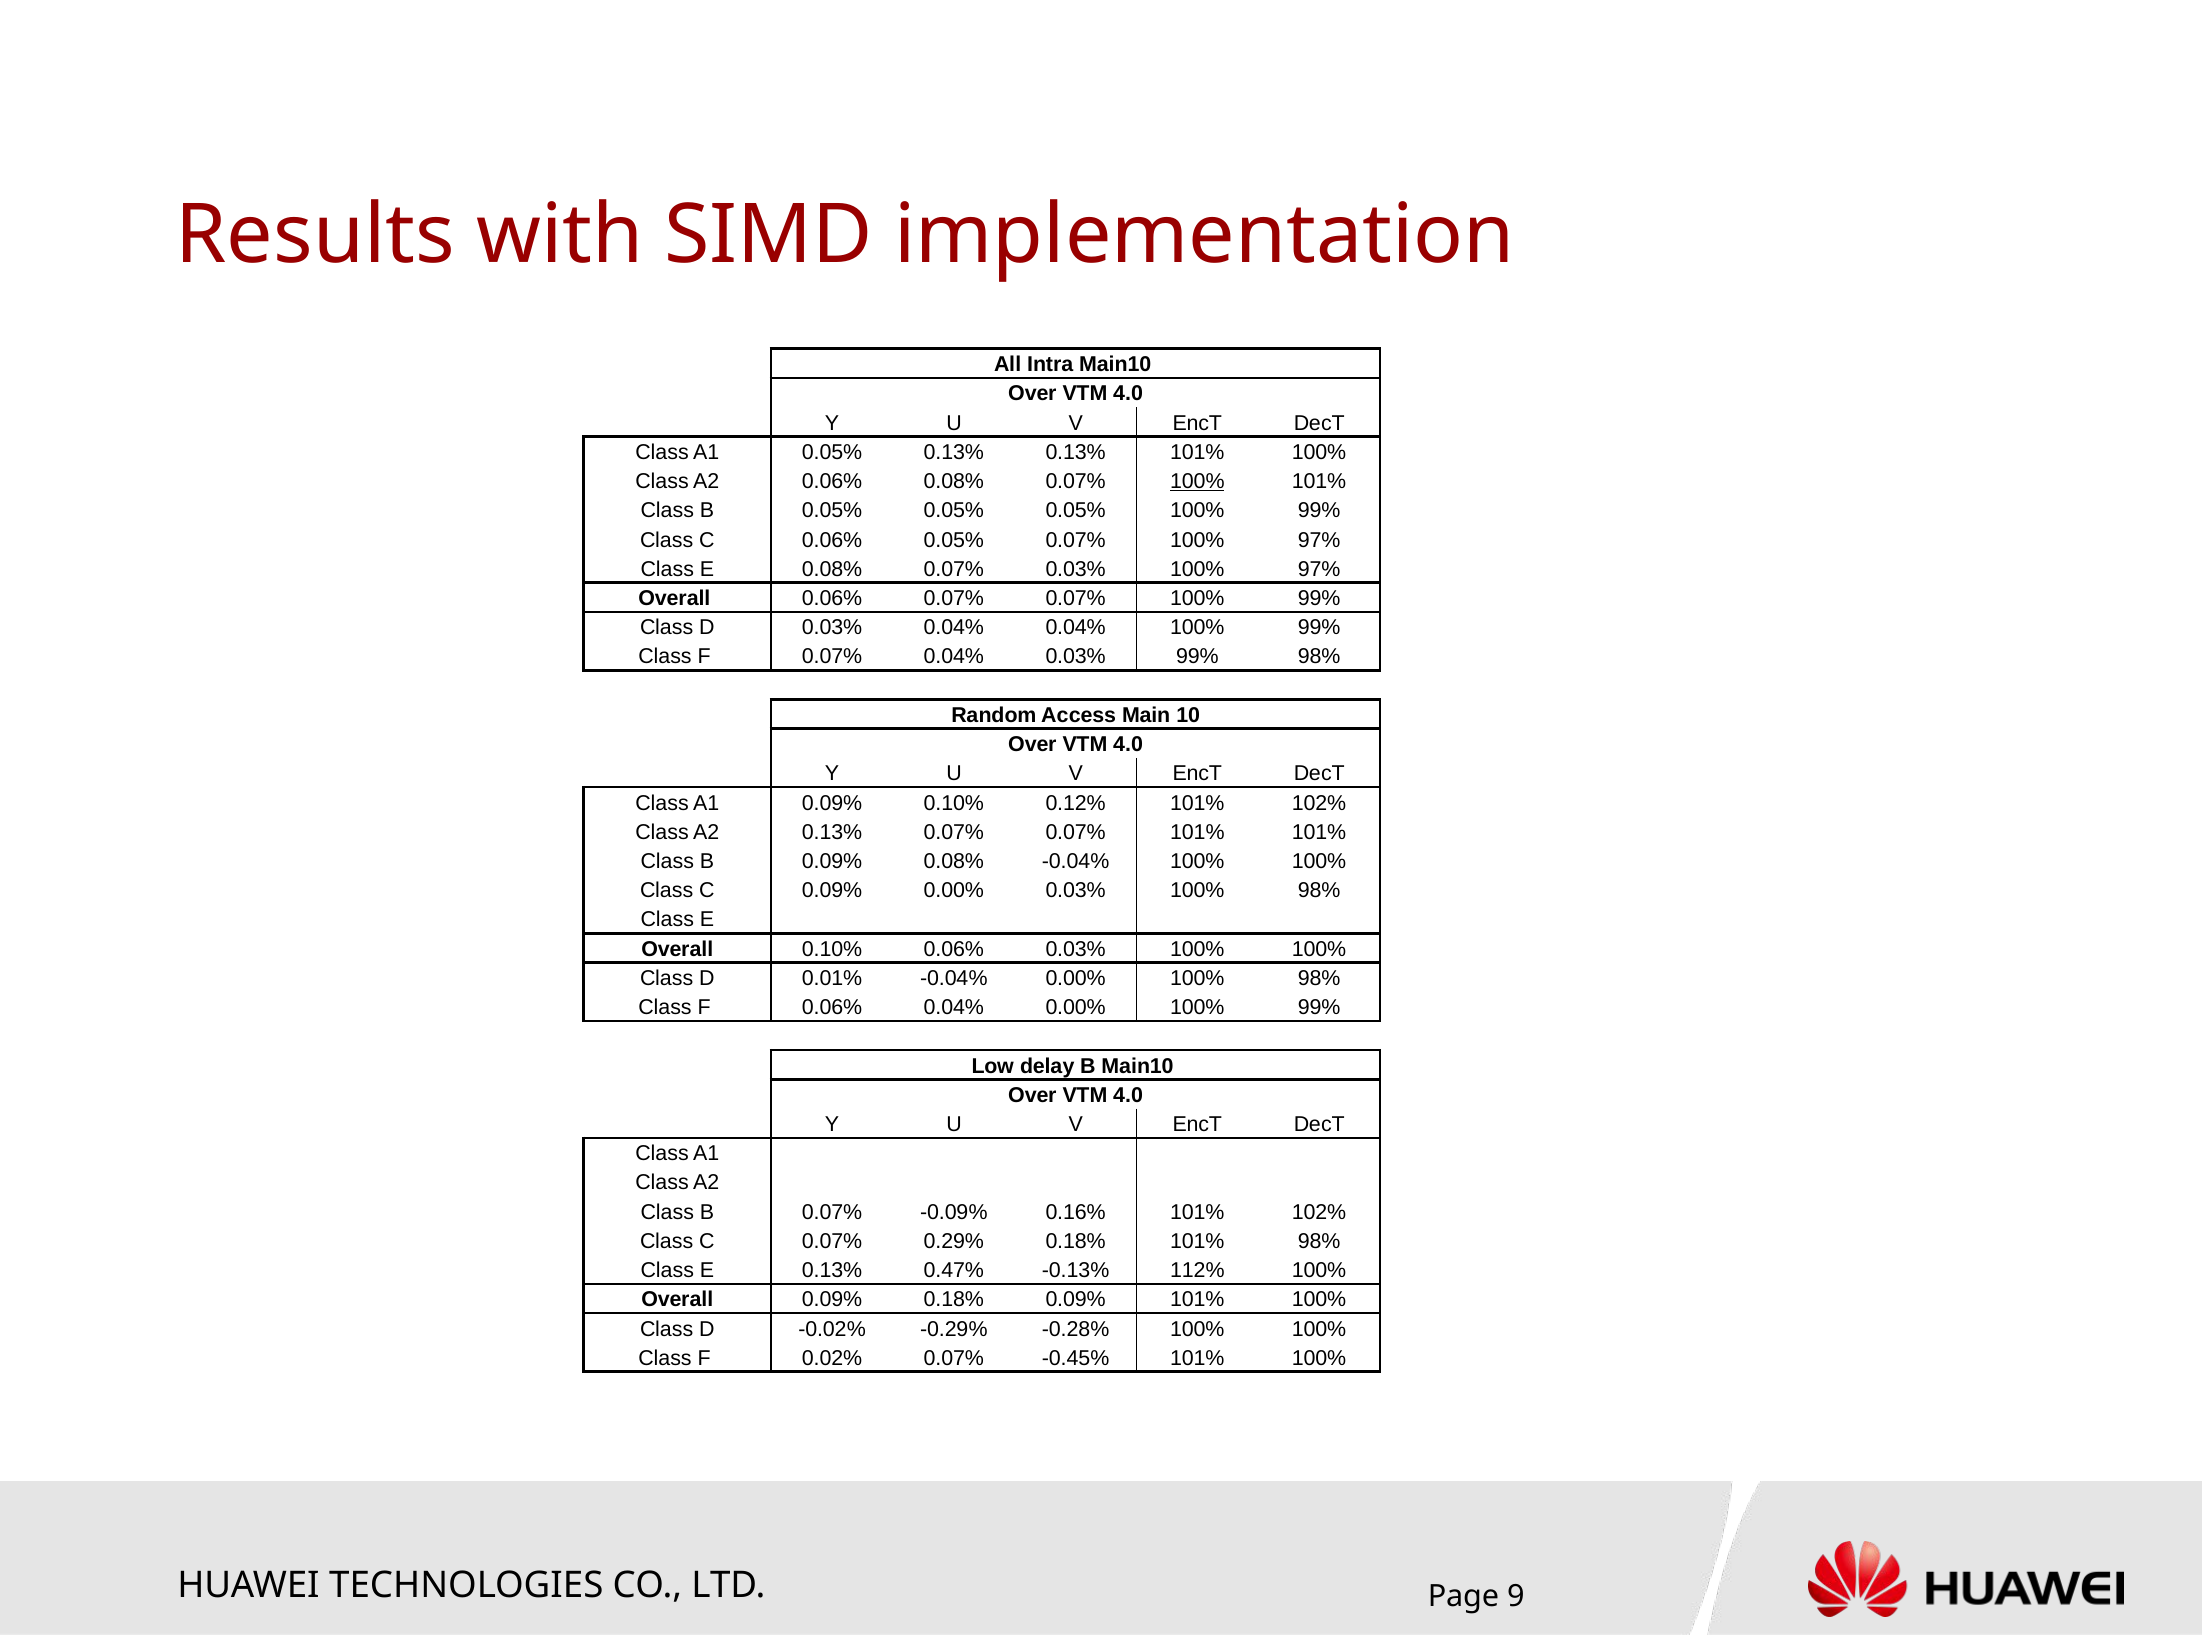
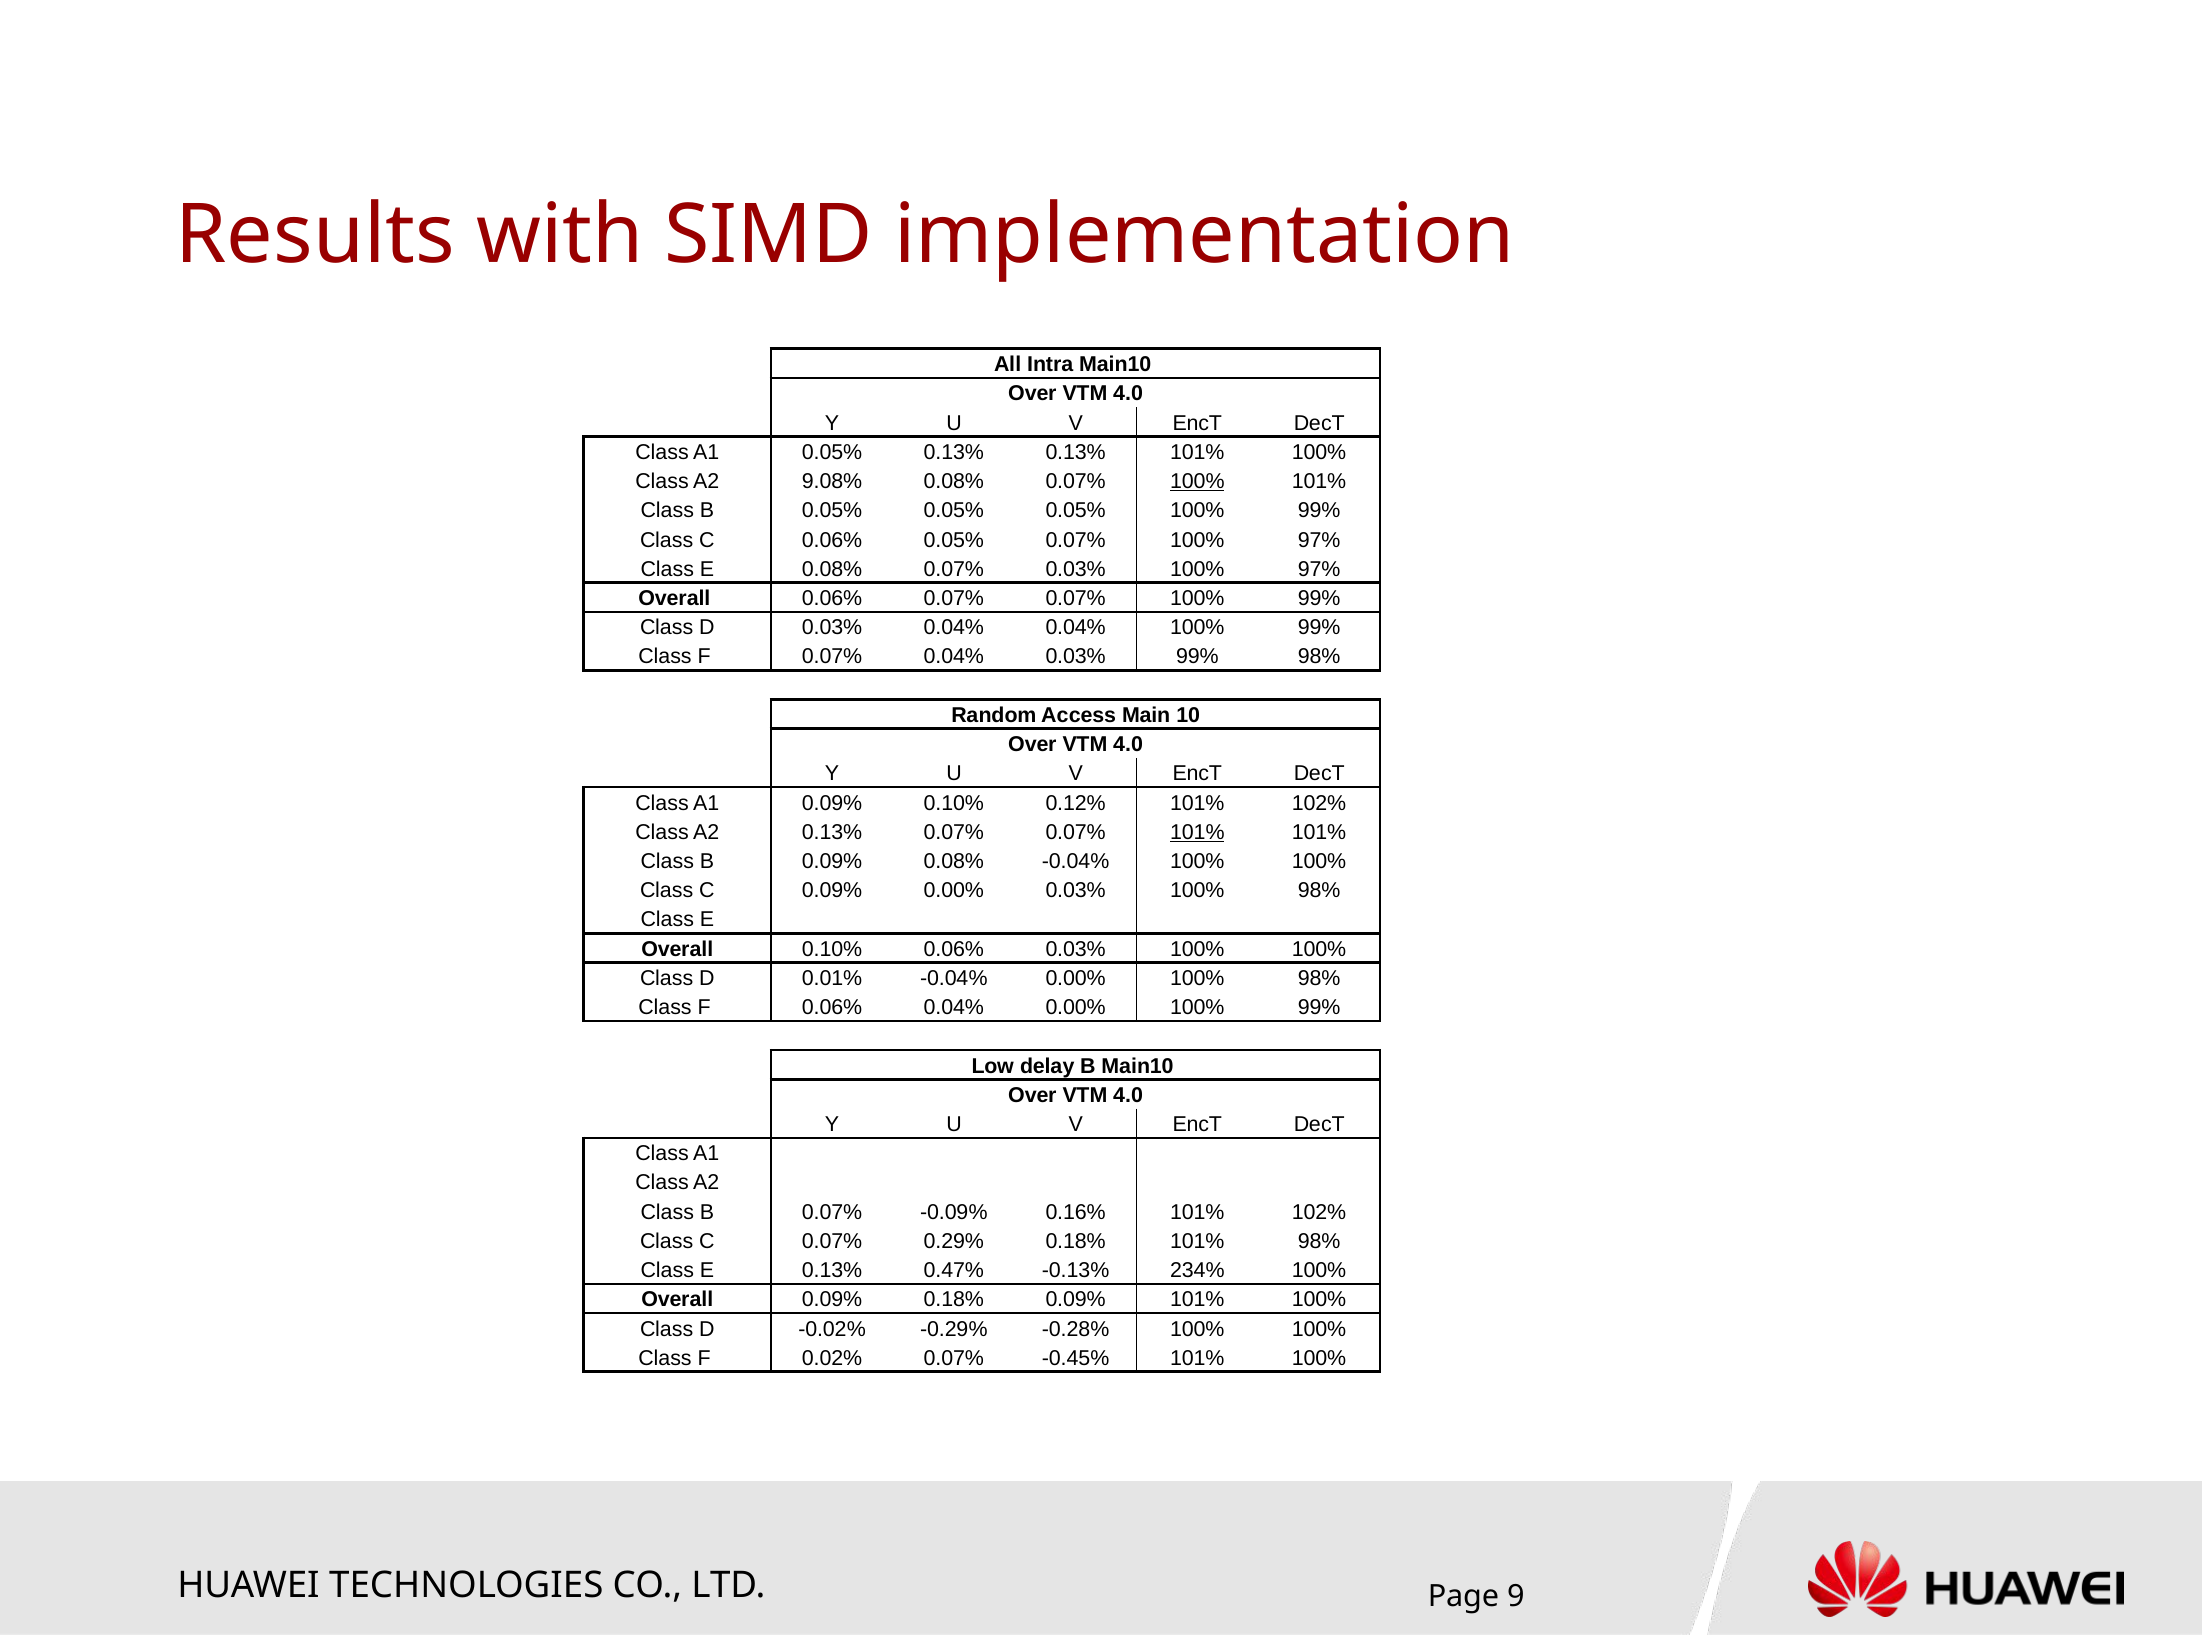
A2 0.06%: 0.06% -> 9.08%
101% at (1197, 832) underline: none -> present
112%: 112% -> 234%
